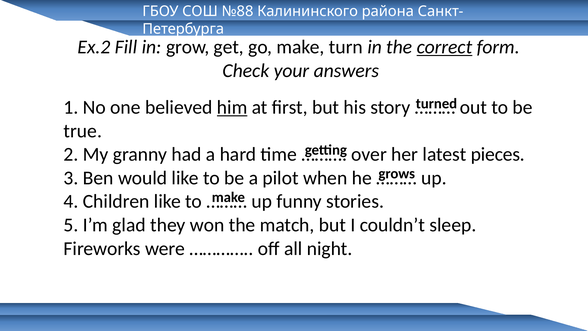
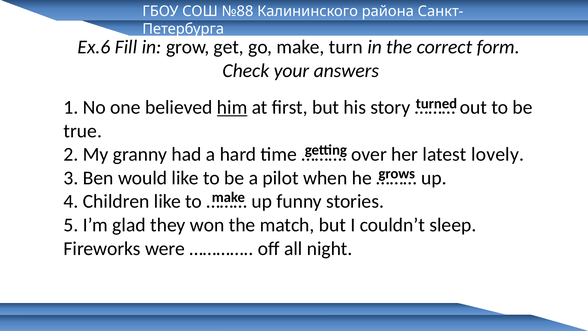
Ex.2: Ex.2 -> Ex.6
correct underline: present -> none
pieces: pieces -> lovely
